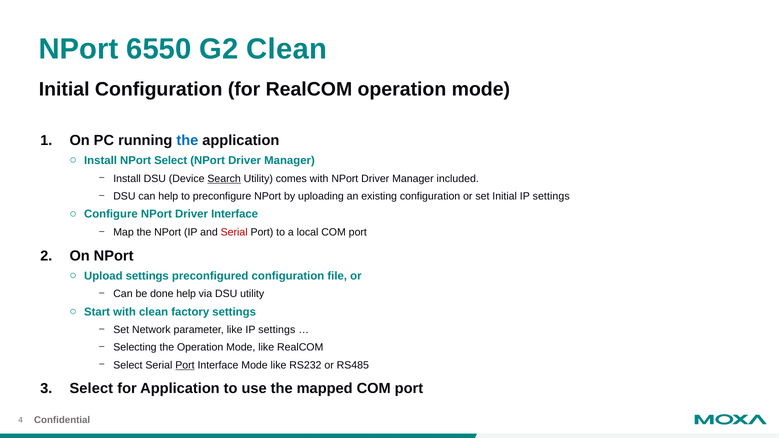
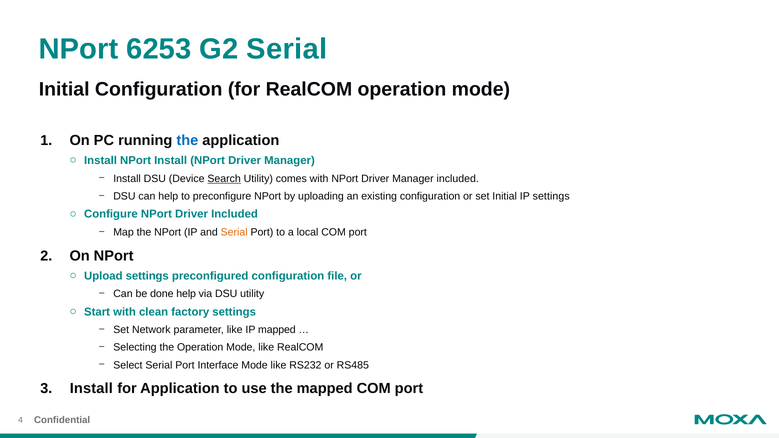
6550: 6550 -> 6253
G2 Clean: Clean -> Serial
NPort Select: Select -> Install
Driver Interface: Interface -> Included
Serial at (234, 232) colour: red -> orange
like IP settings: settings -> mapped
Port at (185, 365) underline: present -> none
Select at (91, 389): Select -> Install
